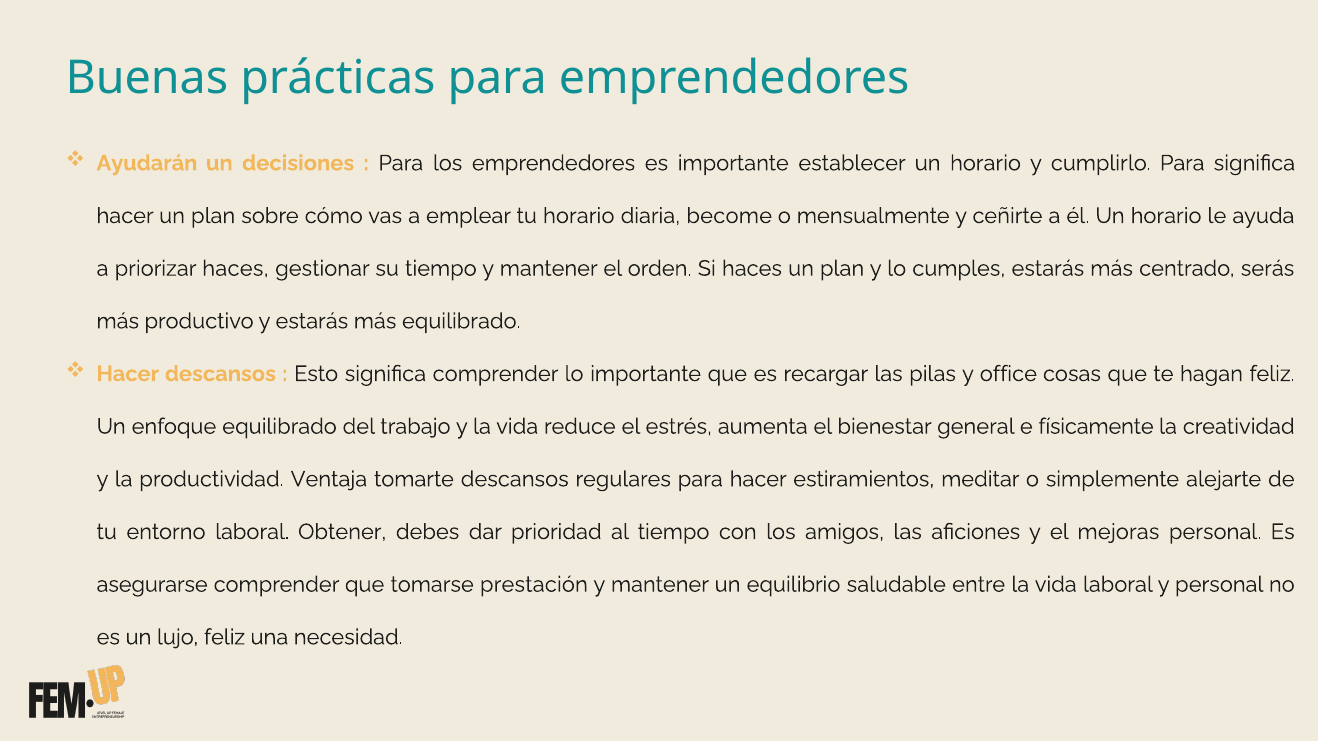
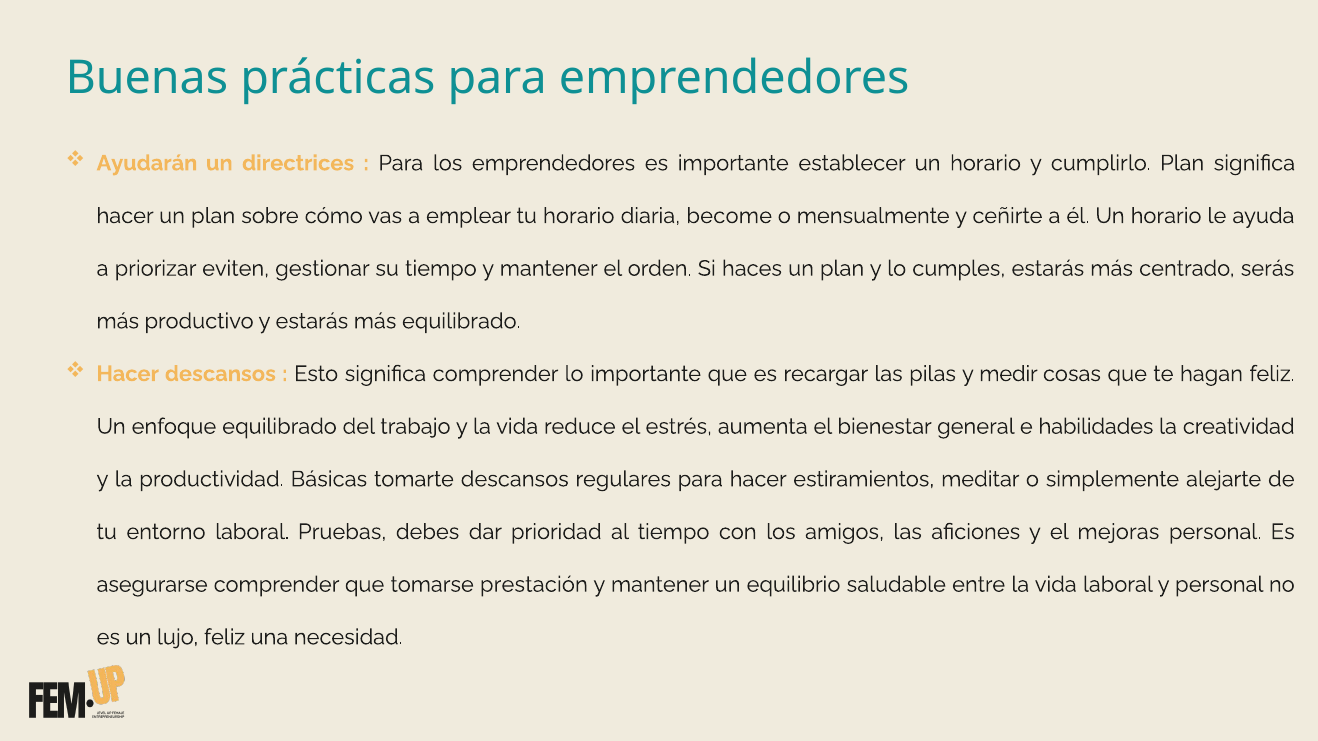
decisiones: decisiones -> directrices
cumplirlo Para: Para -> Plan
priorizar haces: haces -> eviten
office: office -> medir
físicamente: físicamente -> habilidades
Ventaja: Ventaja -> Básicas
Obtener: Obtener -> Pruebas
